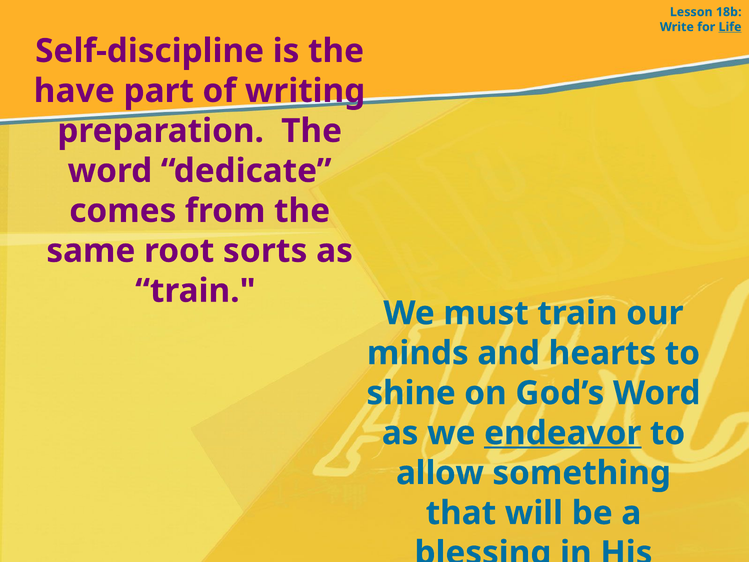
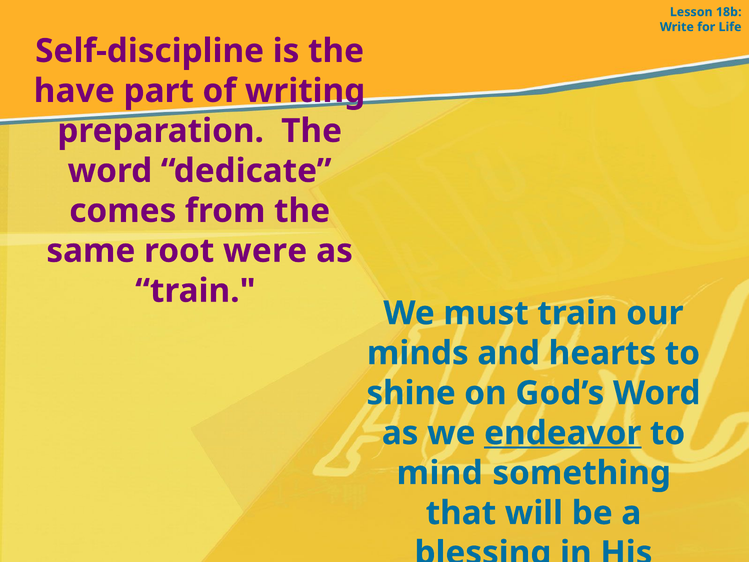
Life underline: present -> none
sorts: sorts -> were
allow: allow -> mind
